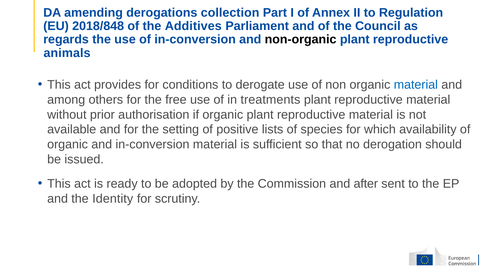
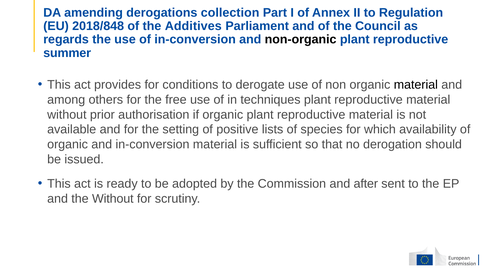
animals: animals -> summer
material at (416, 85) colour: blue -> black
treatments: treatments -> techniques
the Identity: Identity -> Without
